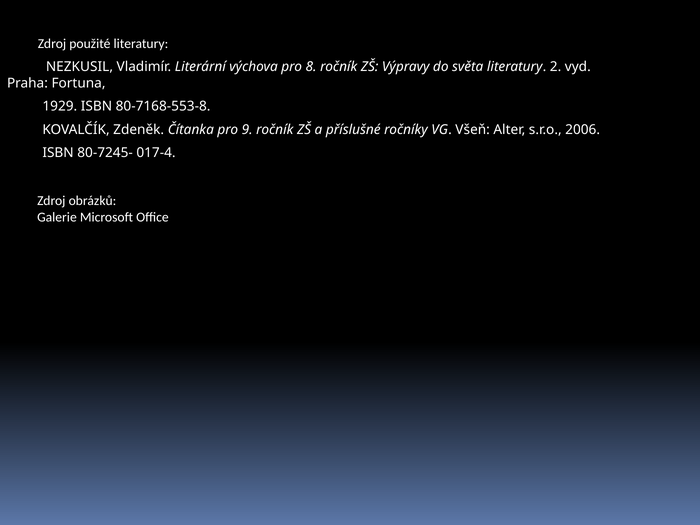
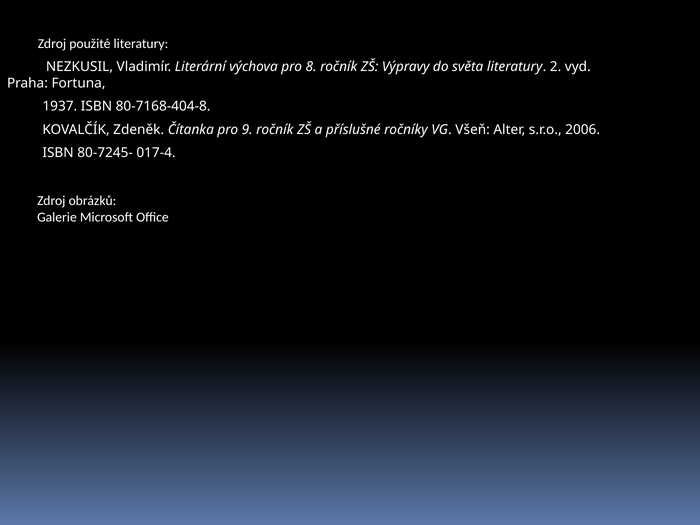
1929: 1929 -> 1937
80-7168-553-8: 80-7168-553-8 -> 80-7168-404-8
